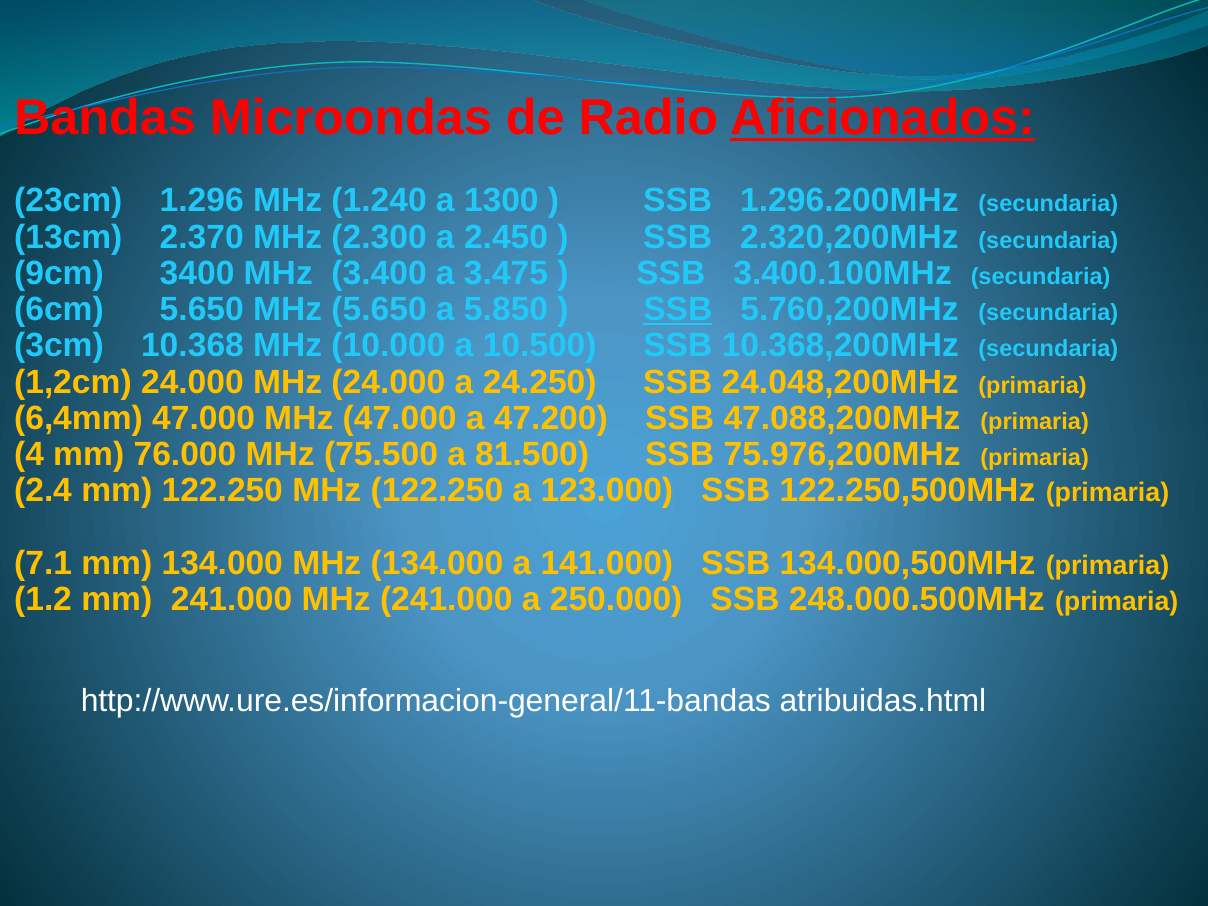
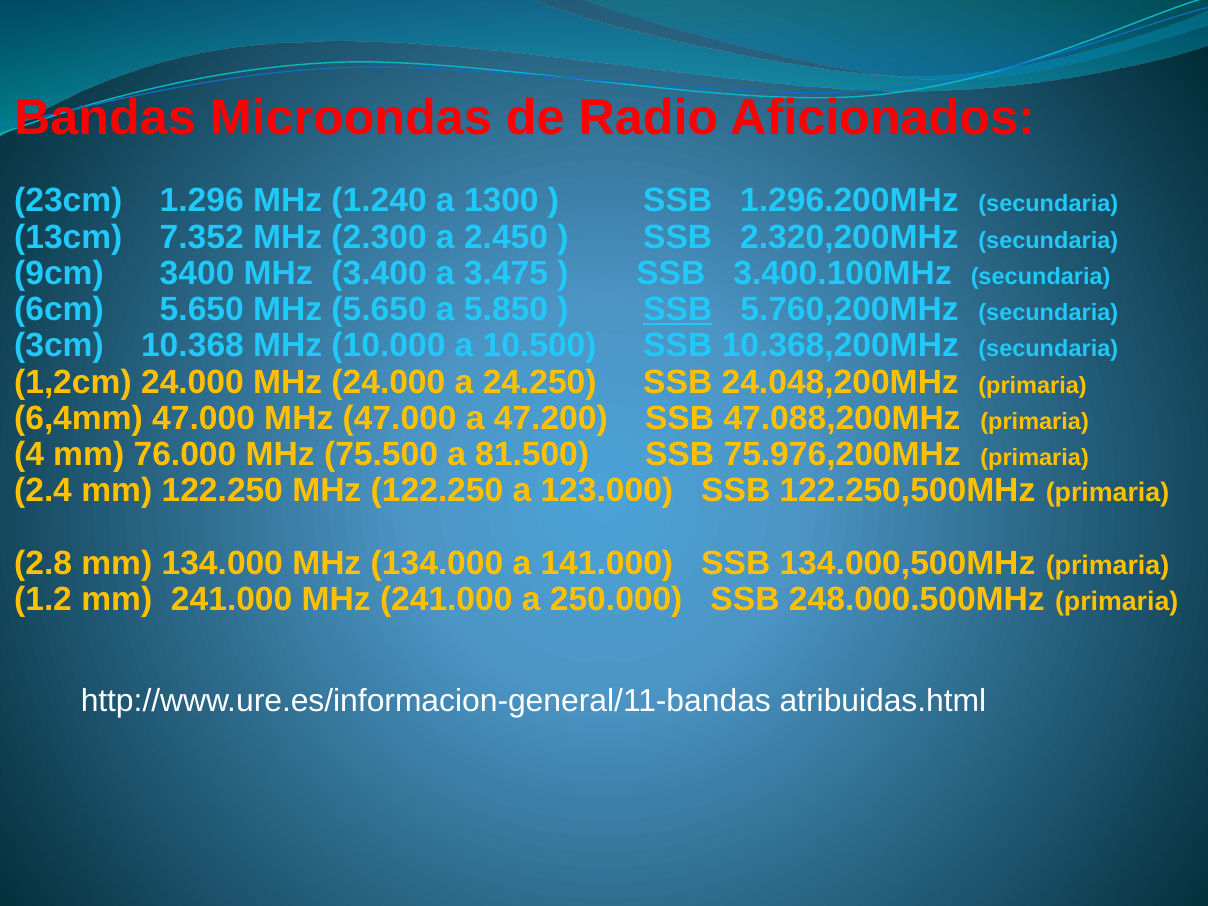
Aficionados underline: present -> none
2.370: 2.370 -> 7.352
7.1: 7.1 -> 2.8
